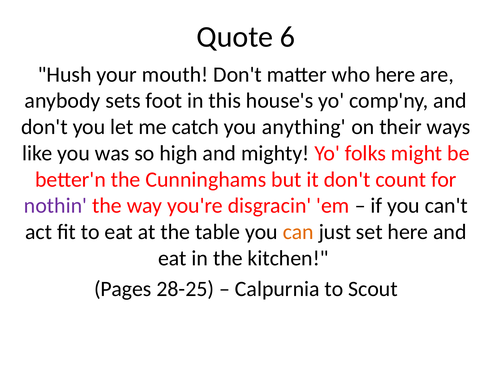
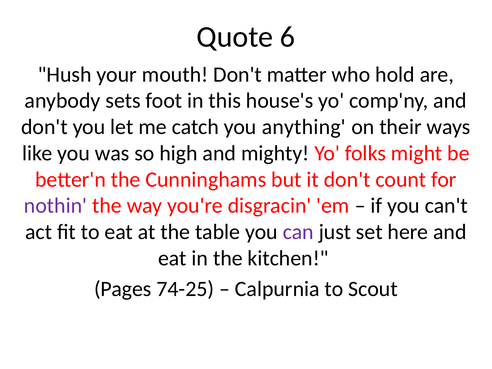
who here: here -> hold
can colour: orange -> purple
28-25: 28-25 -> 74-25
